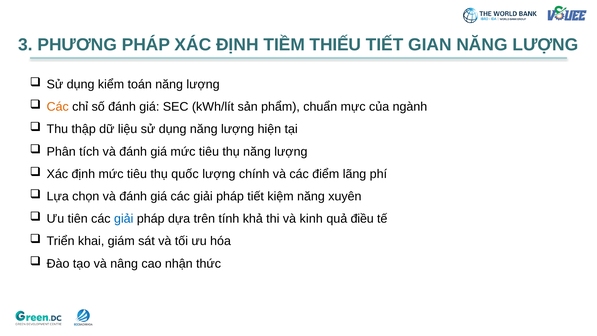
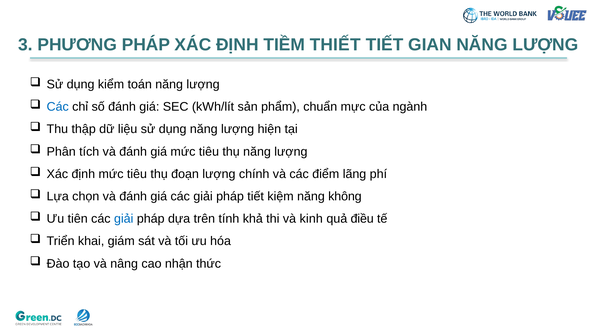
THIẾU: THIẾU -> THIẾT
Các at (58, 107) colour: orange -> blue
quốc: quốc -> đoạn
xuyên: xuyên -> không
